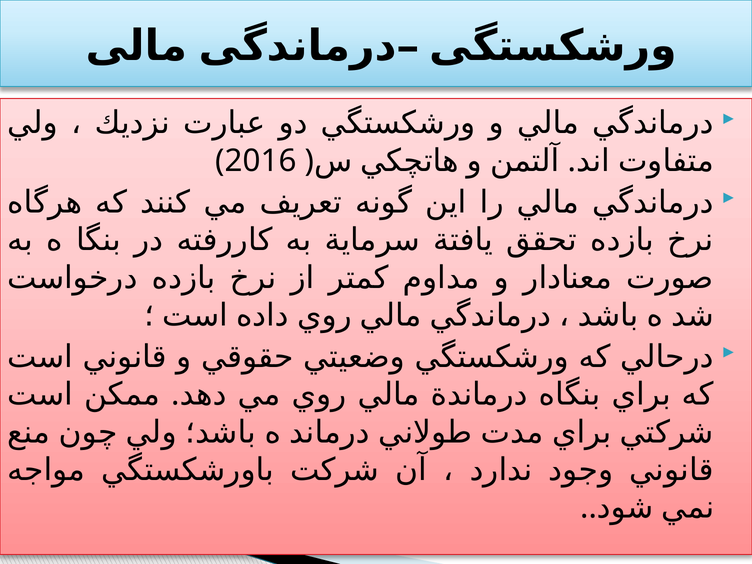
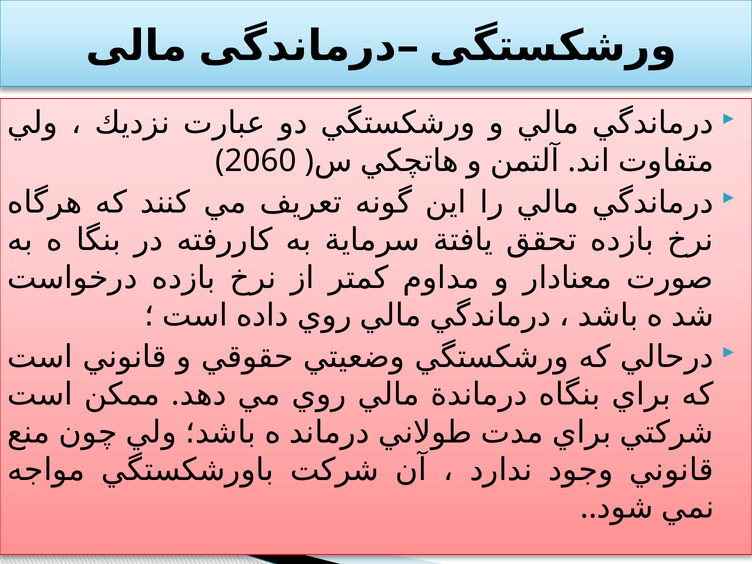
2016: 2016 -> 2060
